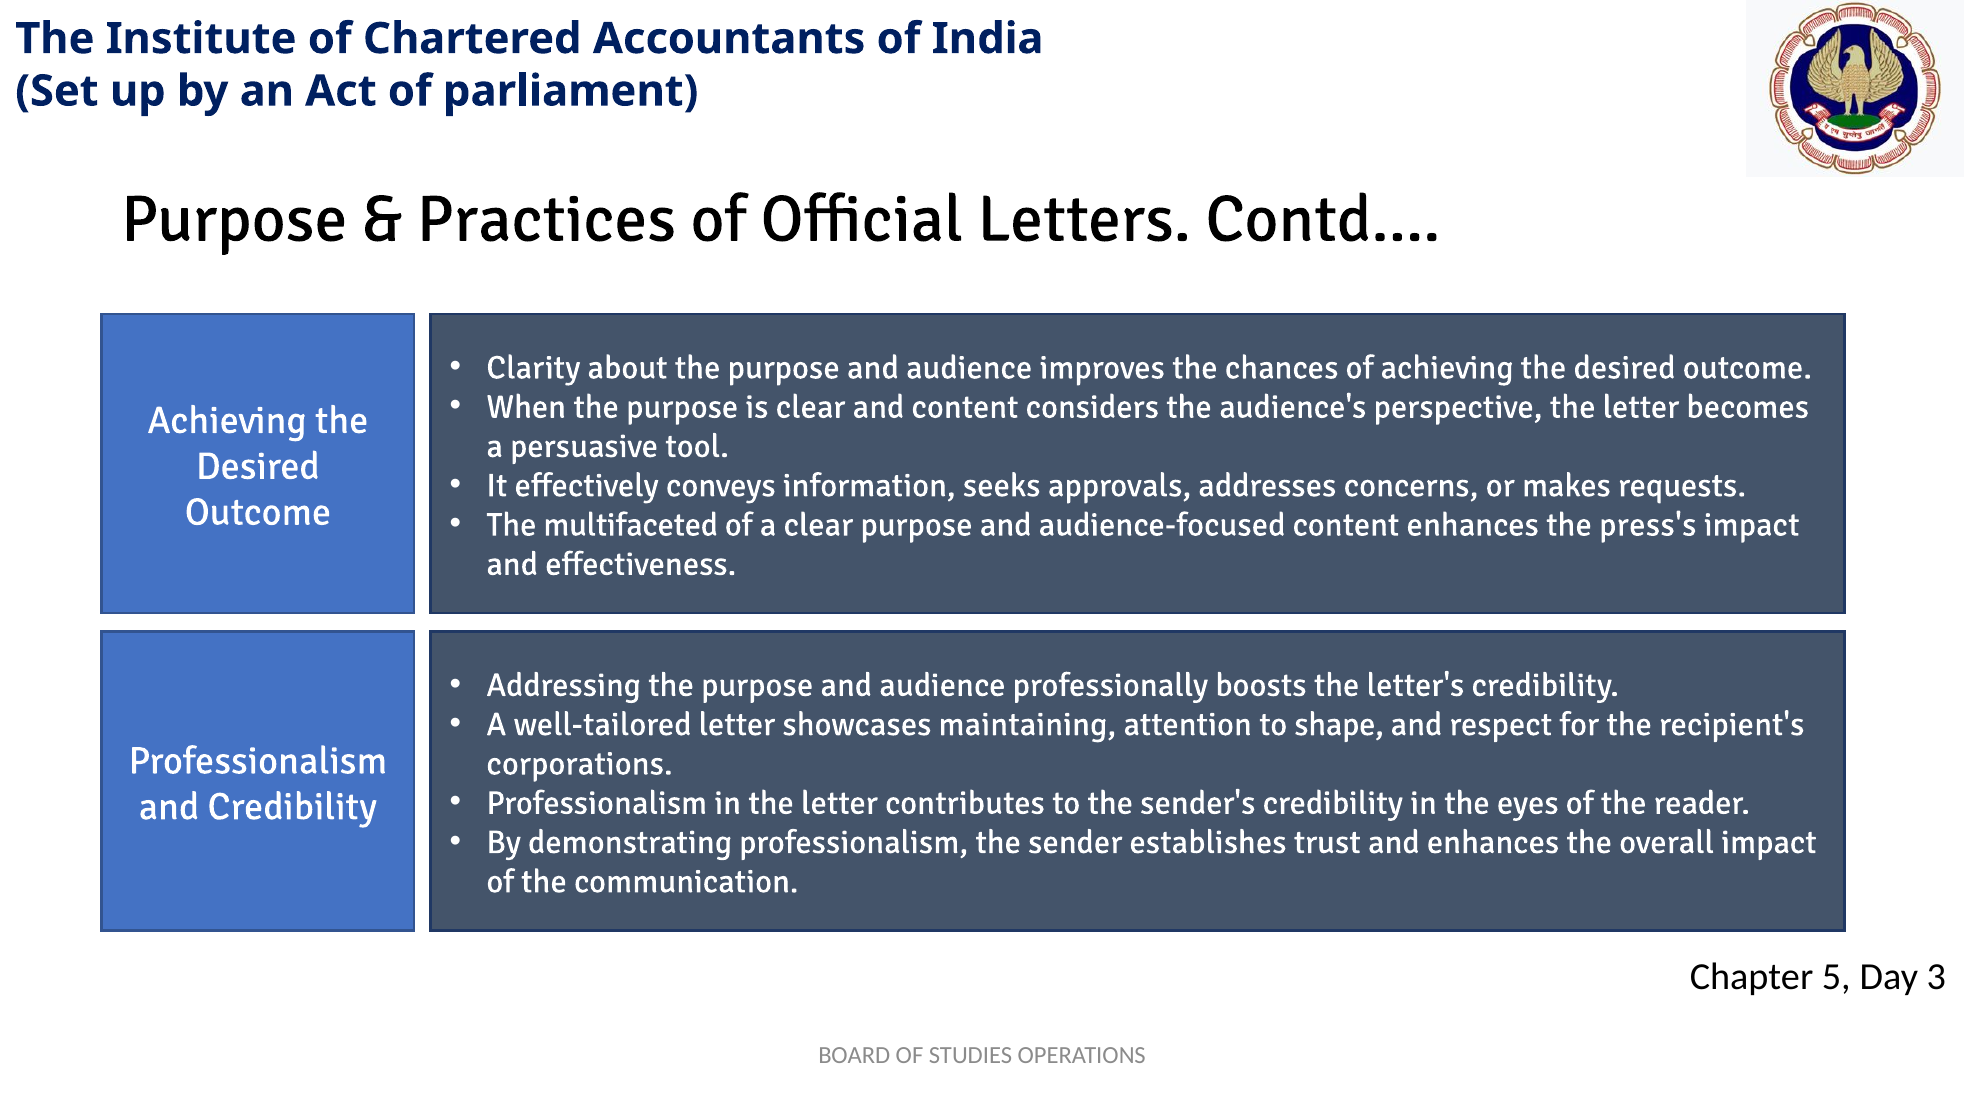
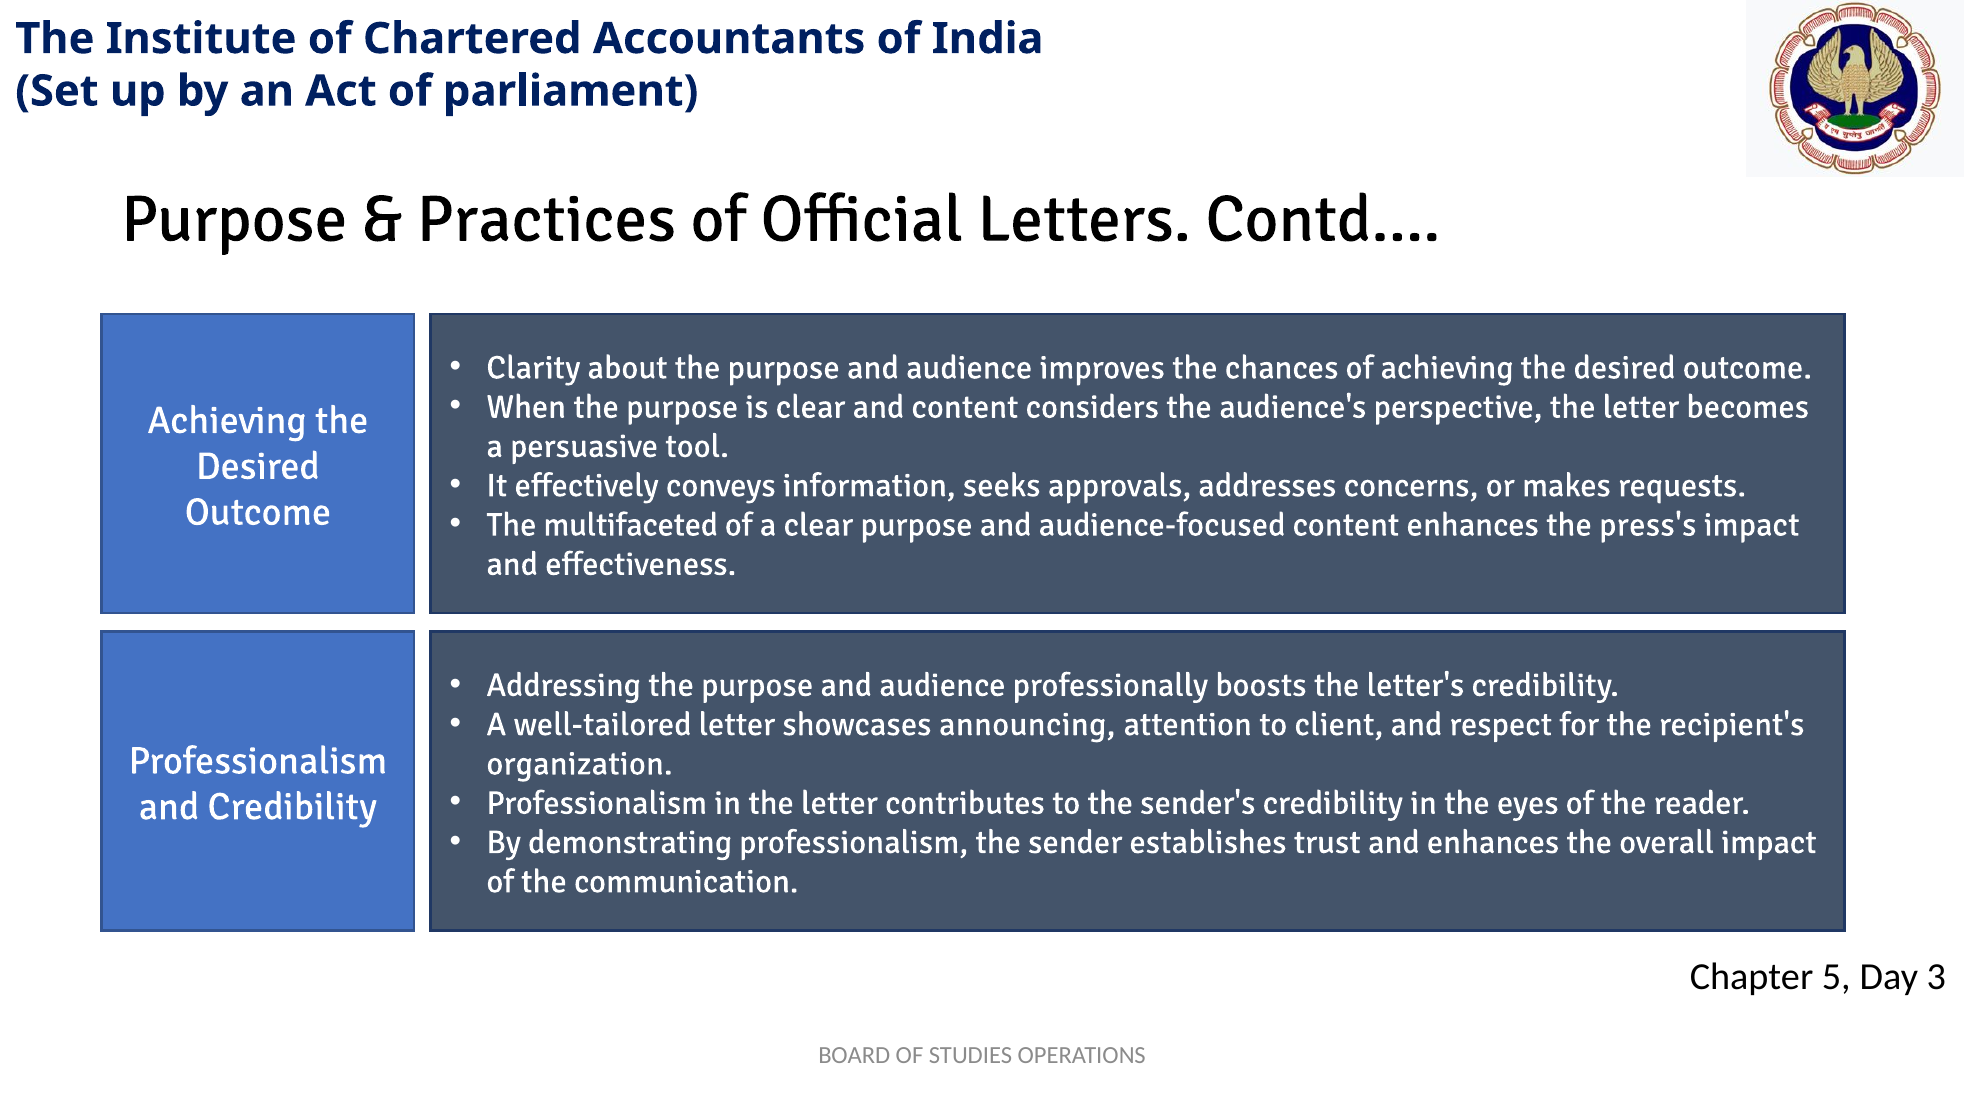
maintaining: maintaining -> announcing
shape: shape -> client
corporations: corporations -> organization
